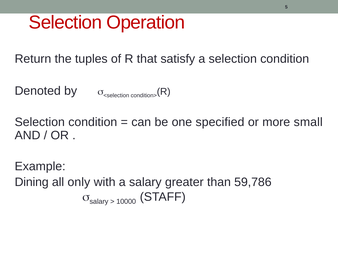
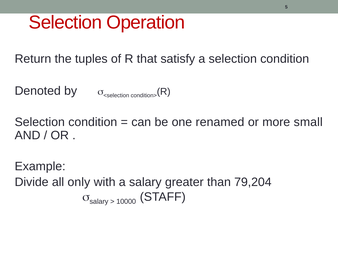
specified: specified -> renamed
Dining: Dining -> Divide
59,786: 59,786 -> 79,204
